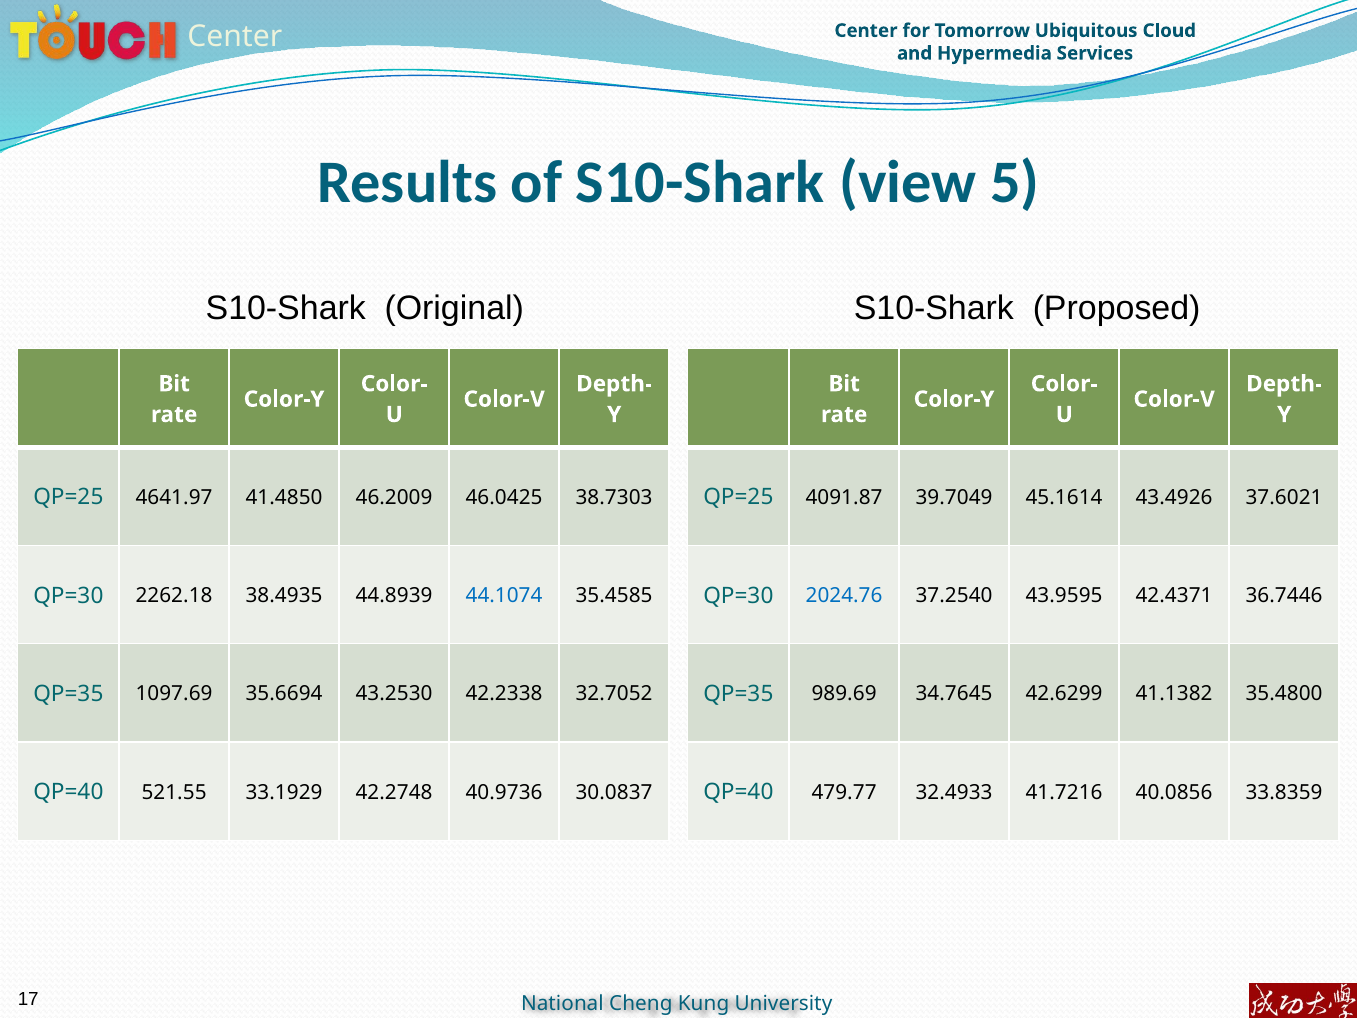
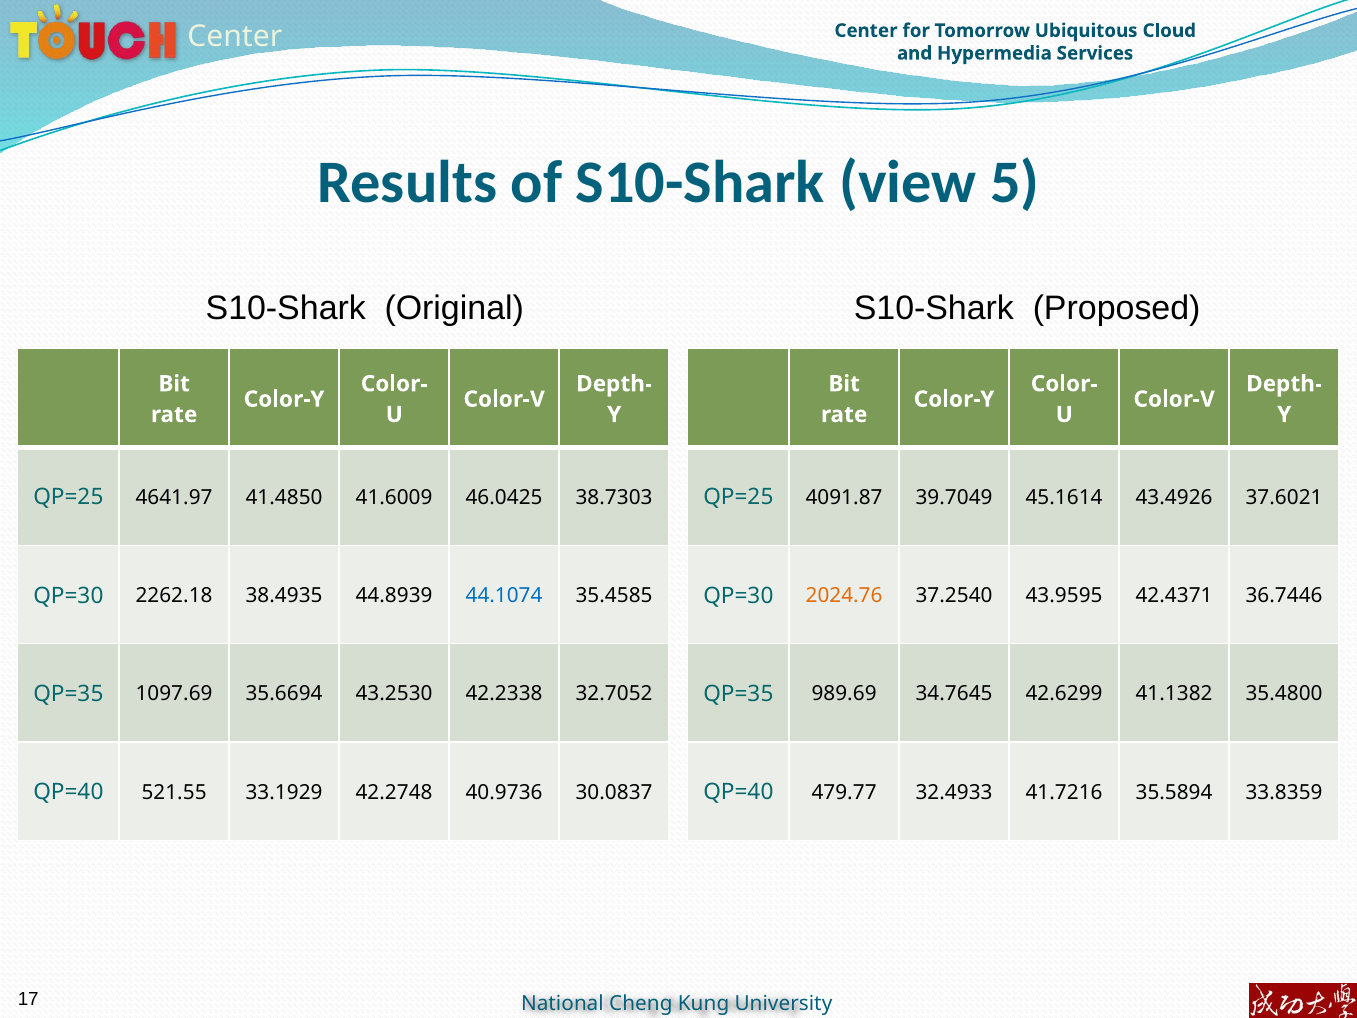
46.2009: 46.2009 -> 41.6009
2024.76 colour: blue -> orange
40.0856: 40.0856 -> 35.5894
